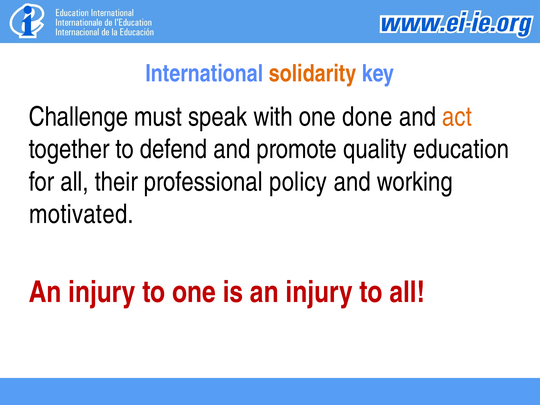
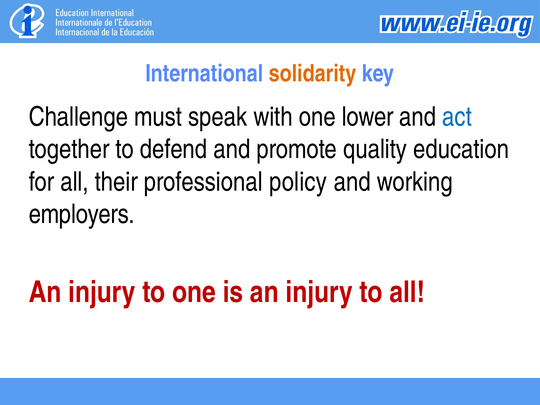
done: done -> lower
act colour: orange -> blue
motivated: motivated -> employers
